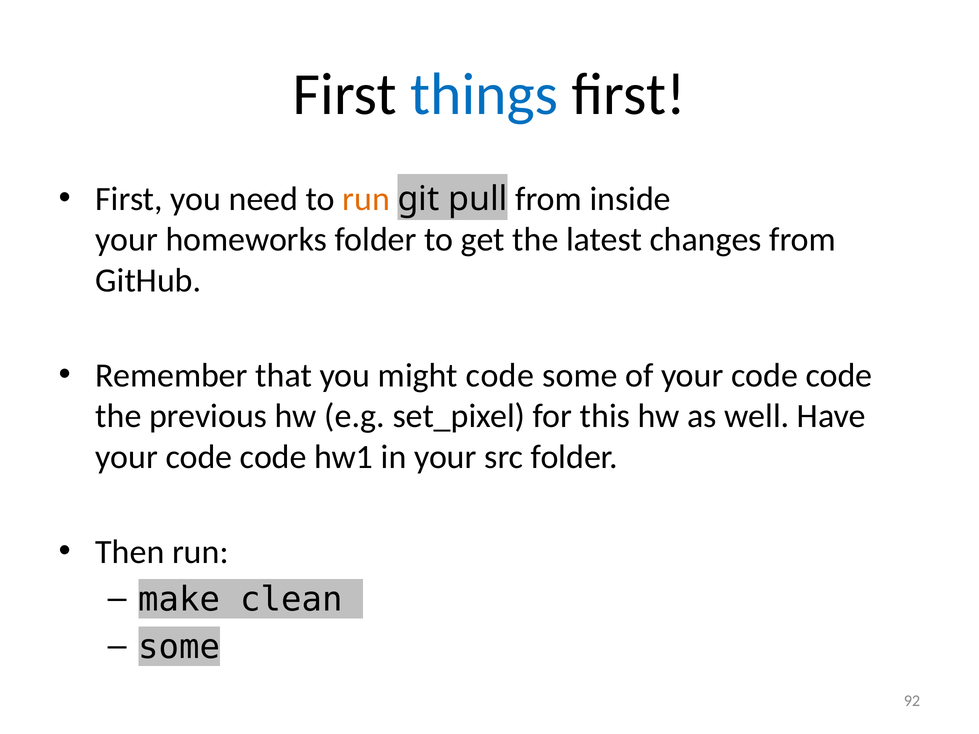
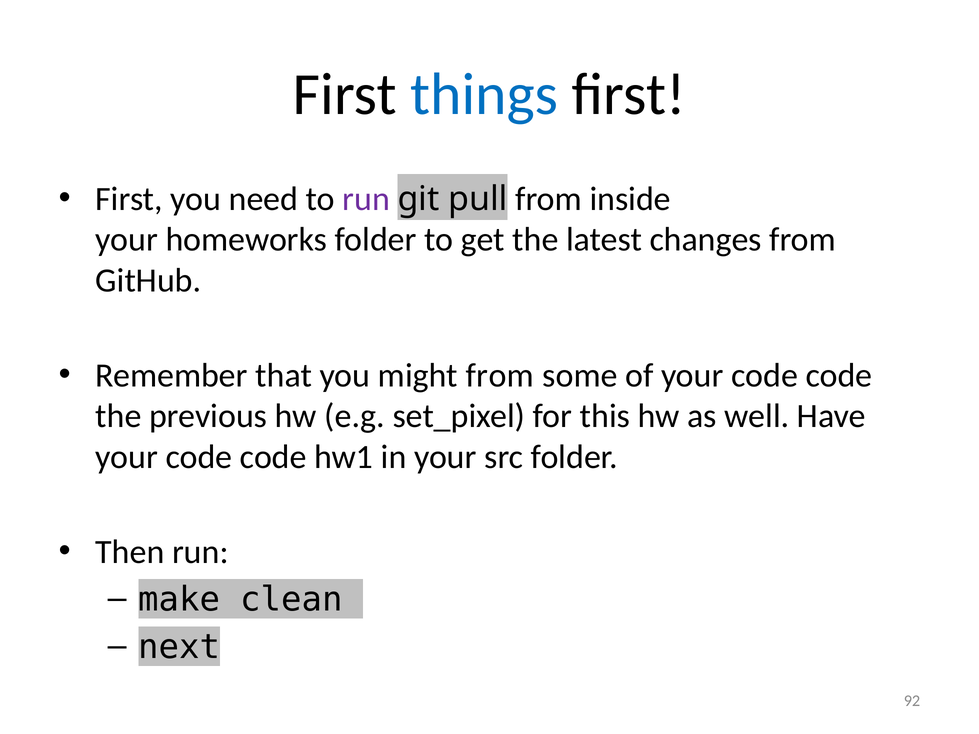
run at (366, 199) colour: orange -> purple
might code: code -> from
some at (179, 647): some -> next
